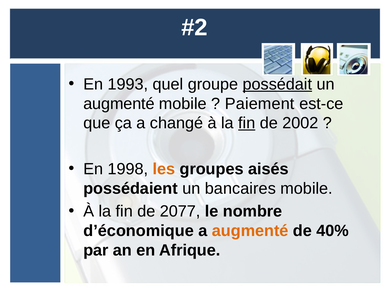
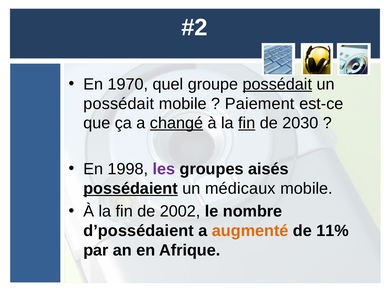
1993: 1993 -> 1970
augmenté at (119, 104): augmenté -> possédait
changé underline: none -> present
2002: 2002 -> 2030
les colour: orange -> purple
possédaient underline: none -> present
bancaires: bancaires -> médicaux
2077: 2077 -> 2002
d’économique: d’économique -> d’possédaient
40%: 40% -> 11%
